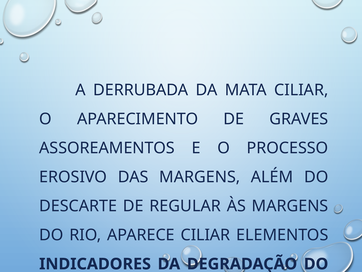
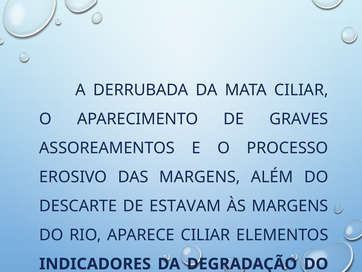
REGULAR: REGULAR -> ESTAVAM
